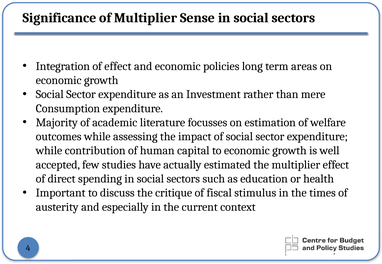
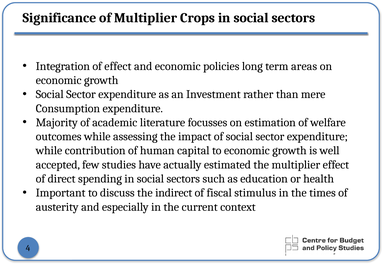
Sense: Sense -> Crops
critique: critique -> indirect
